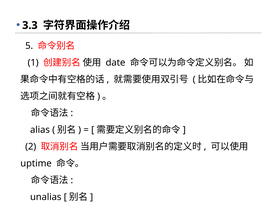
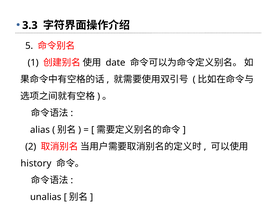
uptime: uptime -> history
